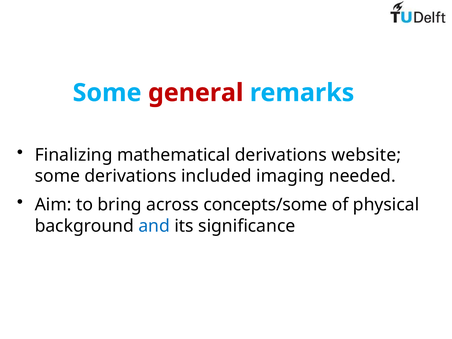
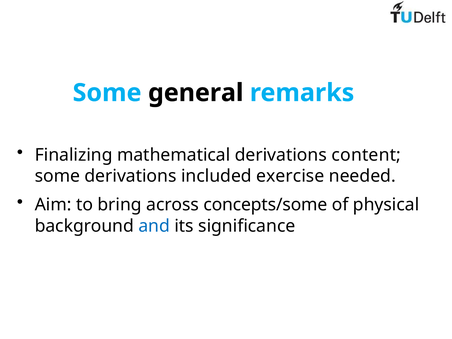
general colour: red -> black
website: website -> content
imaging: imaging -> exercise
